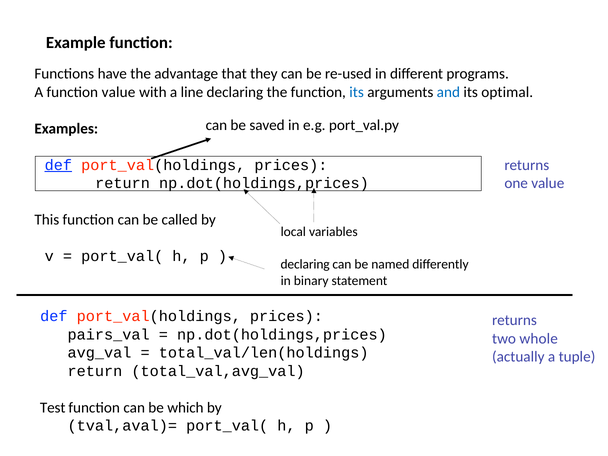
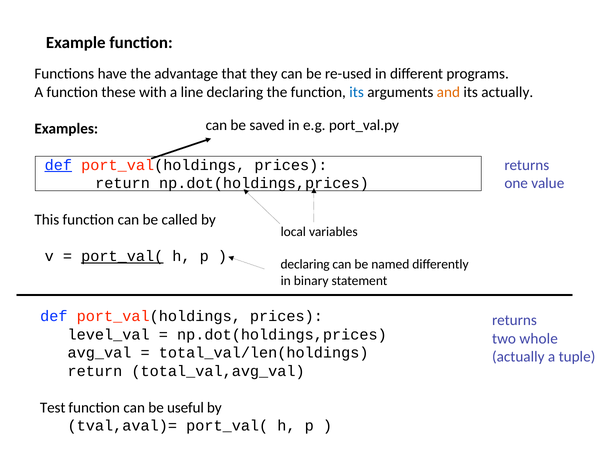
function value: value -> these
and colour: blue -> orange
its optimal: optimal -> actually
port_val( at (122, 256) underline: none -> present
pairs_val: pairs_val -> level_val
which: which -> useful
